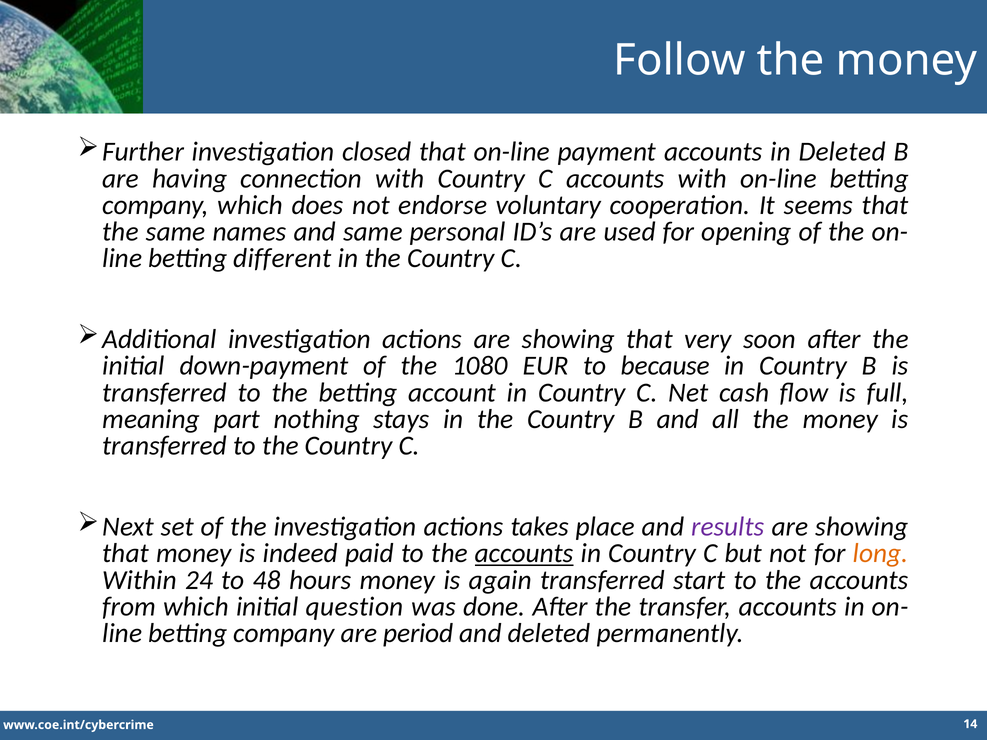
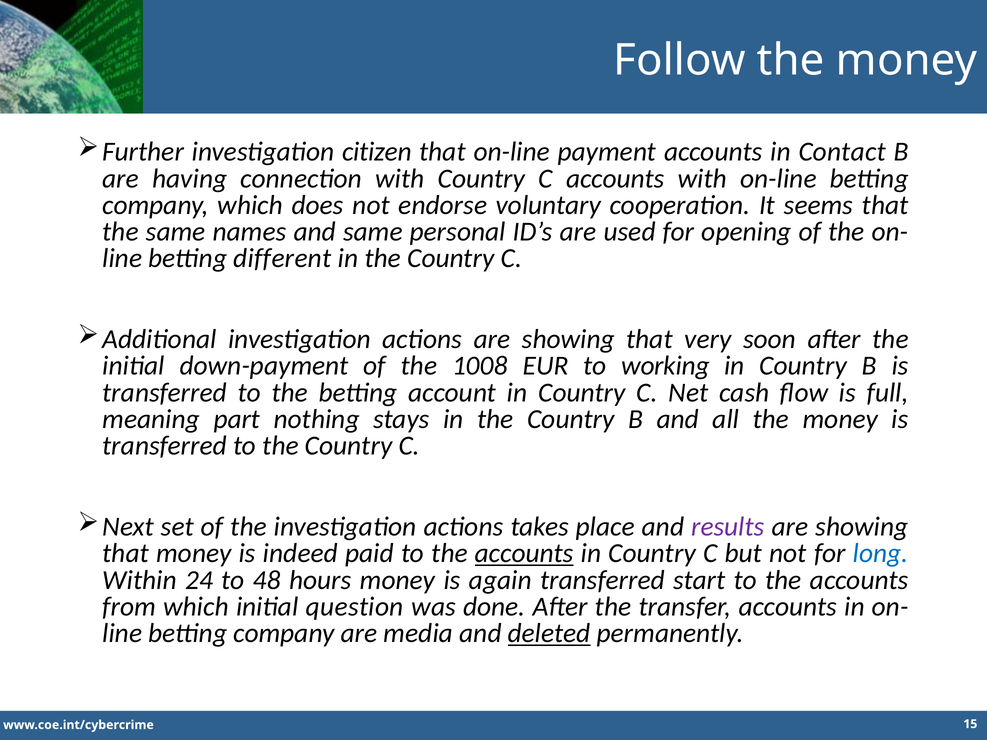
closed: closed -> citizen
in Deleted: Deleted -> Contact
1080: 1080 -> 1008
because: because -> working
long colour: orange -> blue
period: period -> media
deleted at (549, 634) underline: none -> present
14: 14 -> 15
